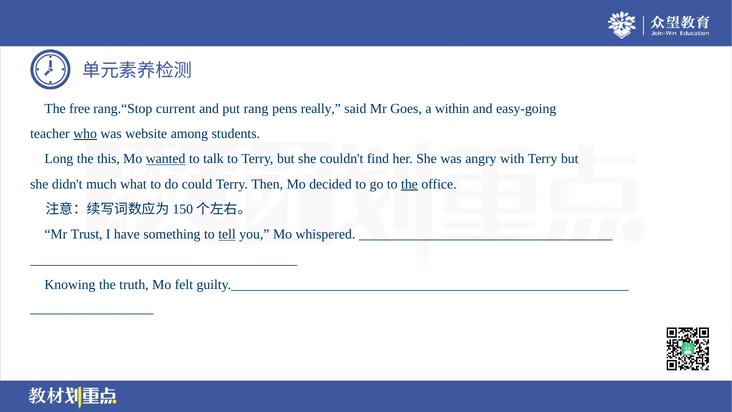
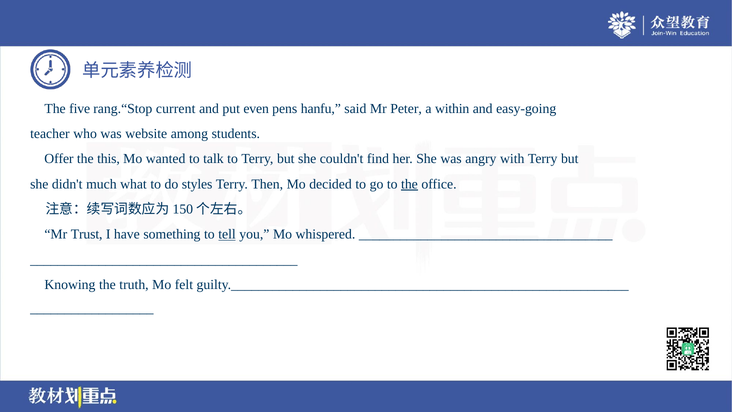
free: free -> five
rang: rang -> even
really: really -> hanfu
Goes: Goes -> Peter
who underline: present -> none
Long: Long -> Offer
wanted underline: present -> none
could: could -> styles
